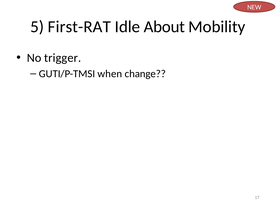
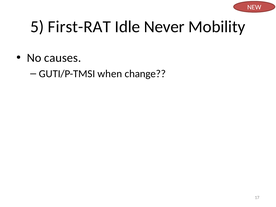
About: About -> Never
trigger: trigger -> causes
